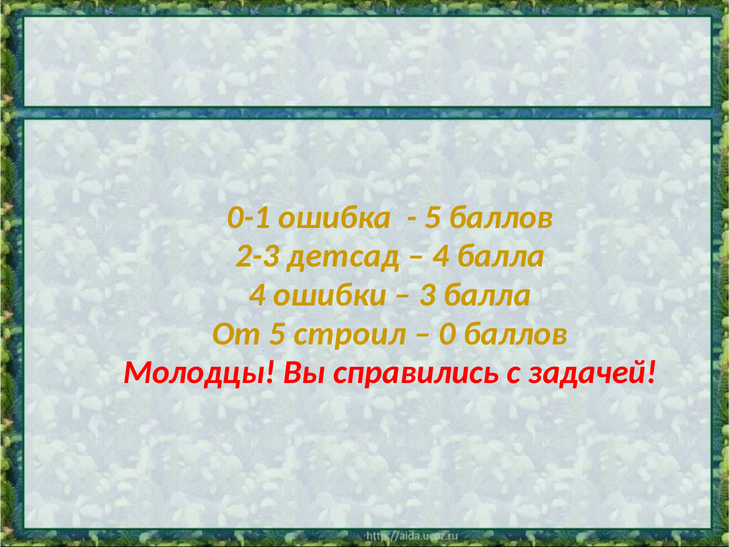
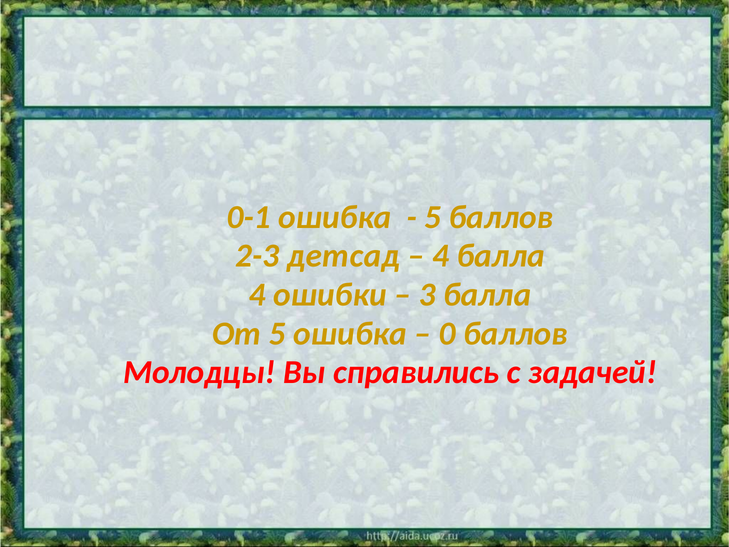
5 строил: строил -> ошибка
